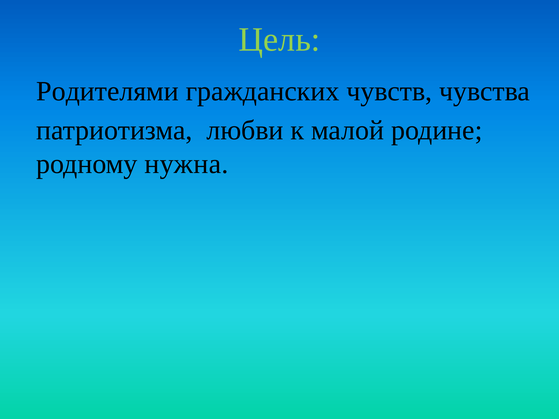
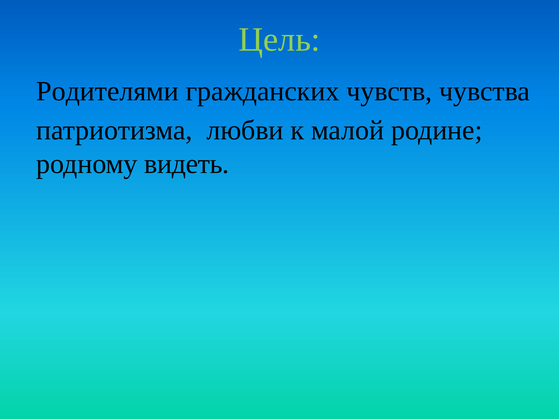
нужна: нужна -> видеть
